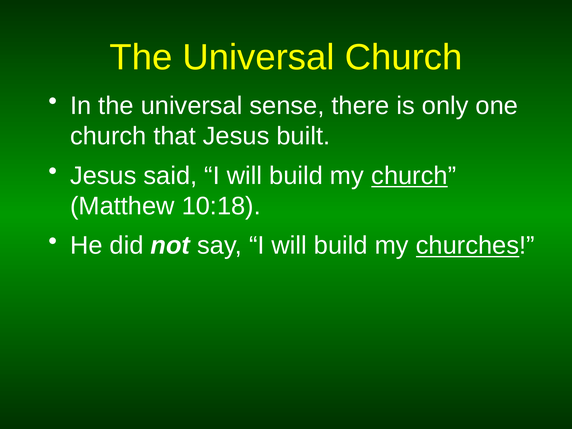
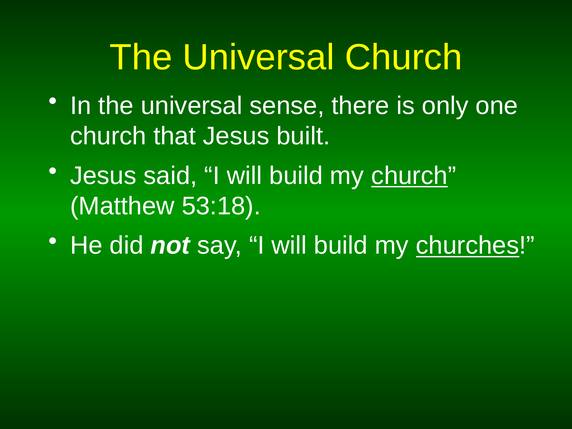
10:18: 10:18 -> 53:18
